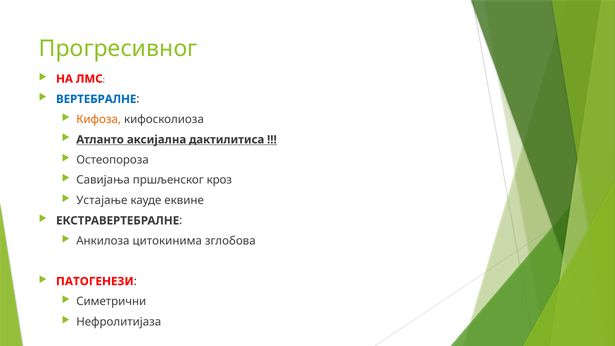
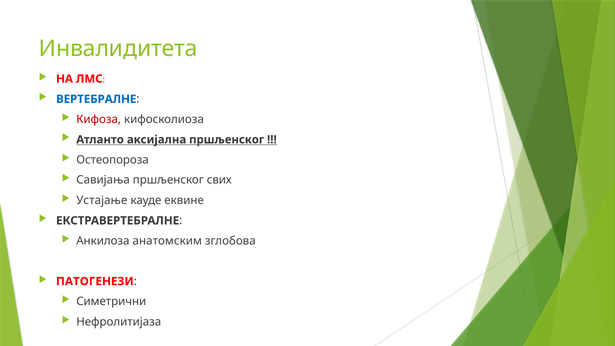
Прогресивног: Прогресивног -> Инвалидитета
Кифоза colour: orange -> red
аксијална дактилитиса: дактилитиса -> пршљенског
кроз: кроз -> свих
цитокинима: цитокинима -> анатомским
